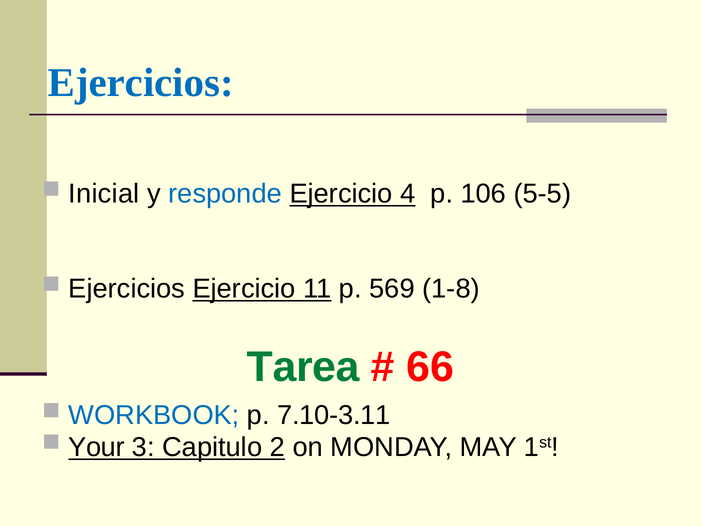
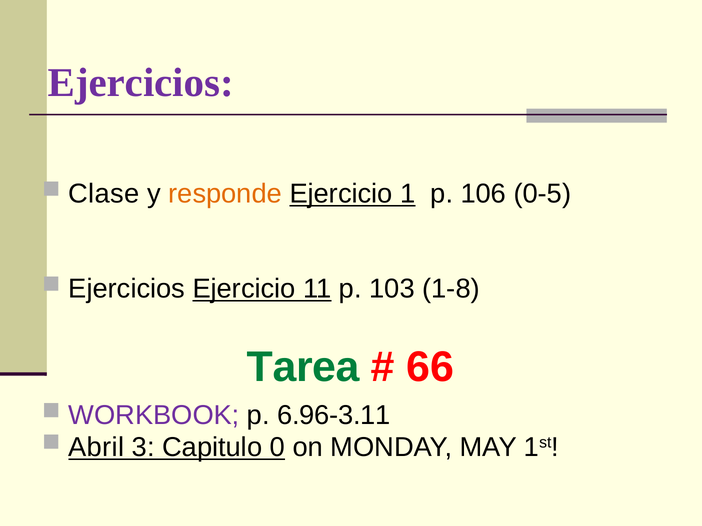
Ejercicios at (141, 83) colour: blue -> purple
Inicial: Inicial -> Clase
responde colour: blue -> orange
4: 4 -> 1
5-5: 5-5 -> 0-5
569: 569 -> 103
WORKBOOK colour: blue -> purple
7.10-3.11: 7.10-3.11 -> 6.96-3.11
Your: Your -> Abril
2: 2 -> 0
